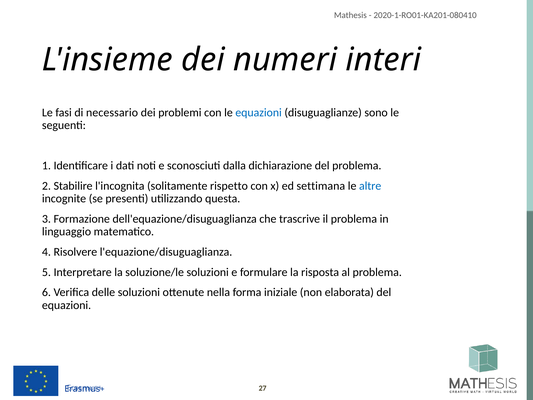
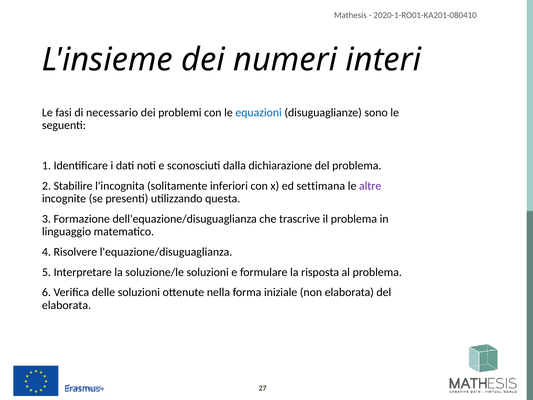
rispetto: rispetto -> inferiori
altre colour: blue -> purple
equazioni at (67, 305): equazioni -> elaborata
